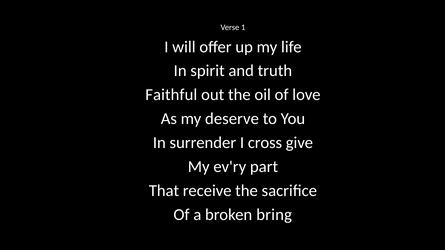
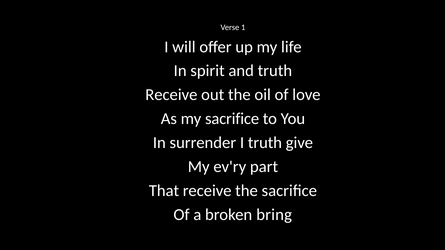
Faithful at (171, 95): Faithful -> Receive
my deserve: deserve -> sacrifice
I cross: cross -> truth
